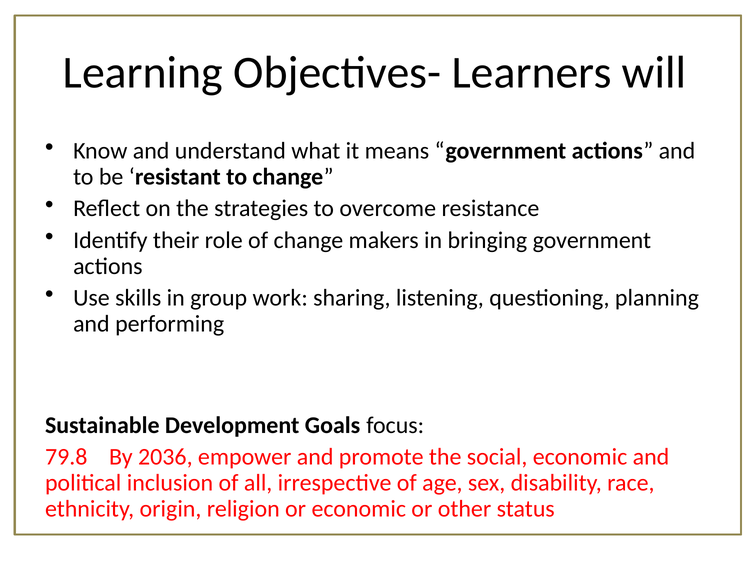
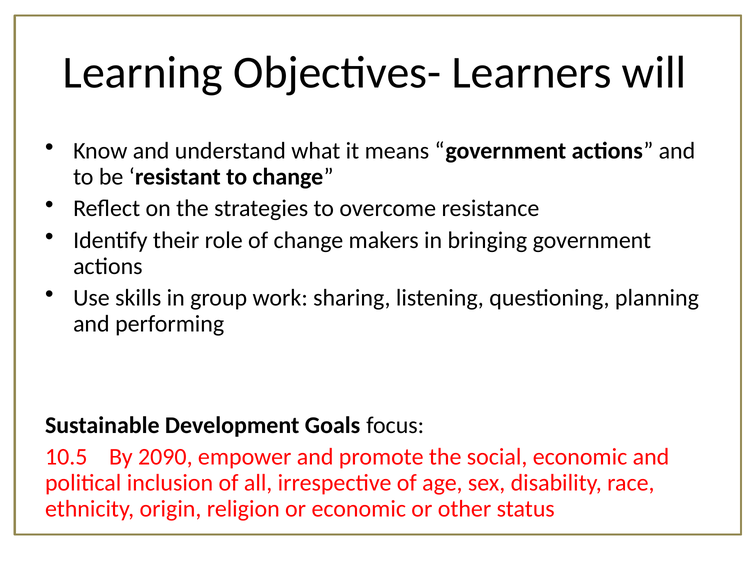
79.8: 79.8 -> 10.5
2036: 2036 -> 2090
